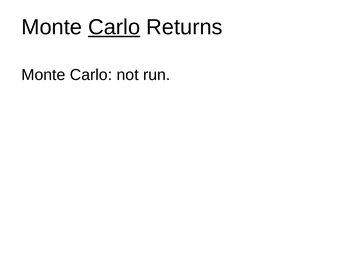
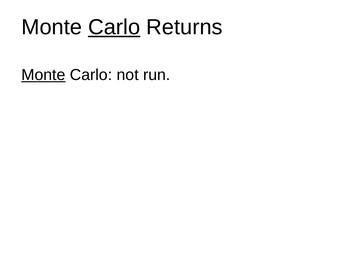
Monte at (43, 75) underline: none -> present
